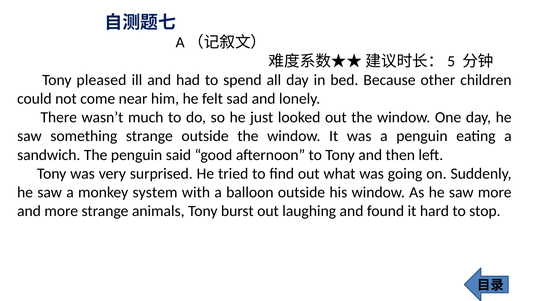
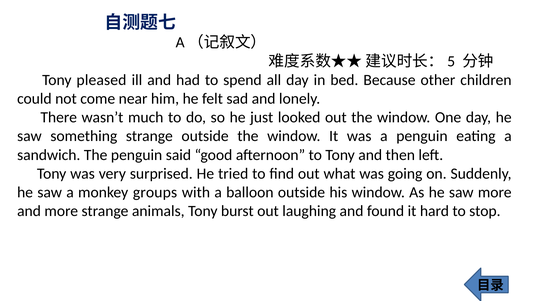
system: system -> groups
